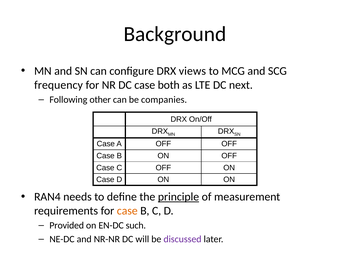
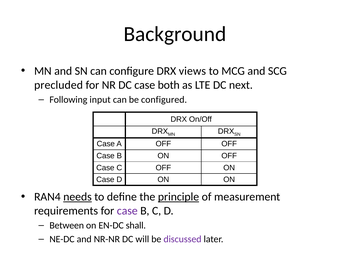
frequency: frequency -> precluded
other: other -> input
companies: companies -> configured
needs underline: none -> present
case at (127, 210) colour: orange -> purple
Provided: Provided -> Between
such: such -> shall
